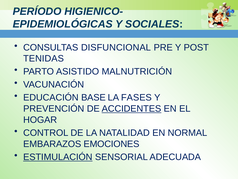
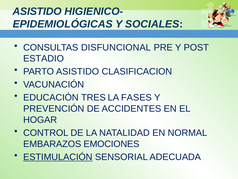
PERÍODO at (37, 11): PERÍODO -> ASISTIDO
TENIDAS: TENIDAS -> ESTADIO
MALNUTRICIÓN: MALNUTRICIÓN -> CLASIFICACION
BASE: BASE -> TRES
ACCIDENTES underline: present -> none
